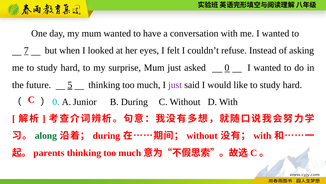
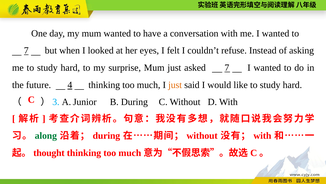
asked 0: 0 -> 7
5: 5 -> 4
just at (175, 85) colour: purple -> orange
0 at (56, 102): 0 -> 3
parents: parents -> thought
